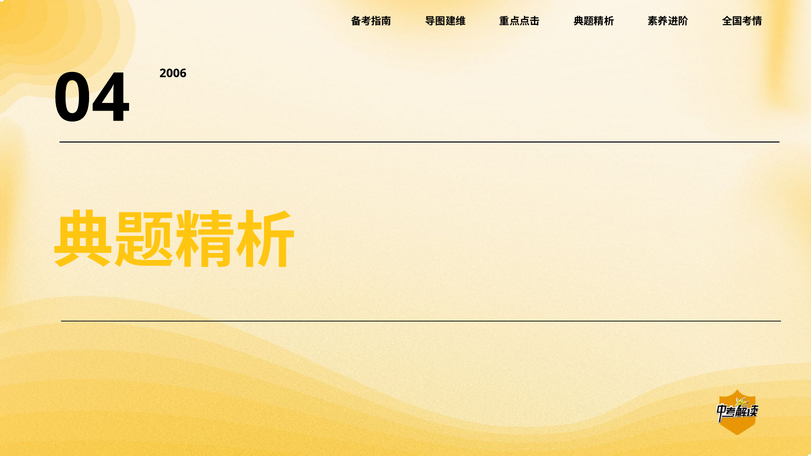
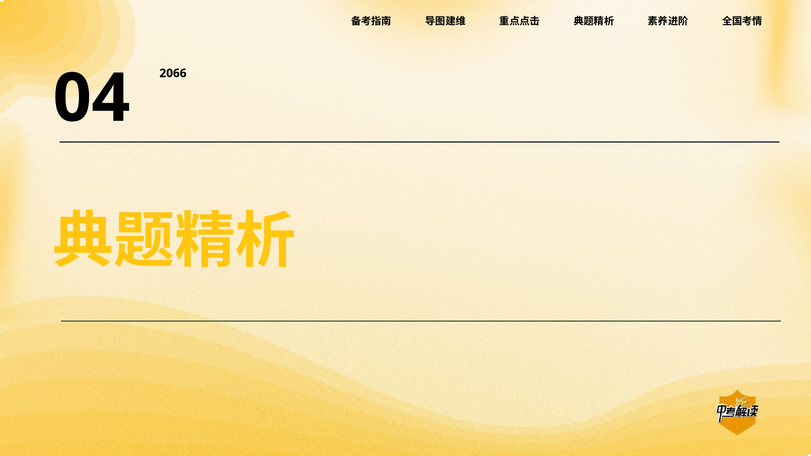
2006: 2006 -> 2066
